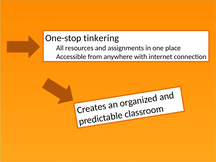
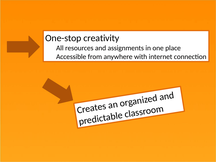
tinkering: tinkering -> creativity
